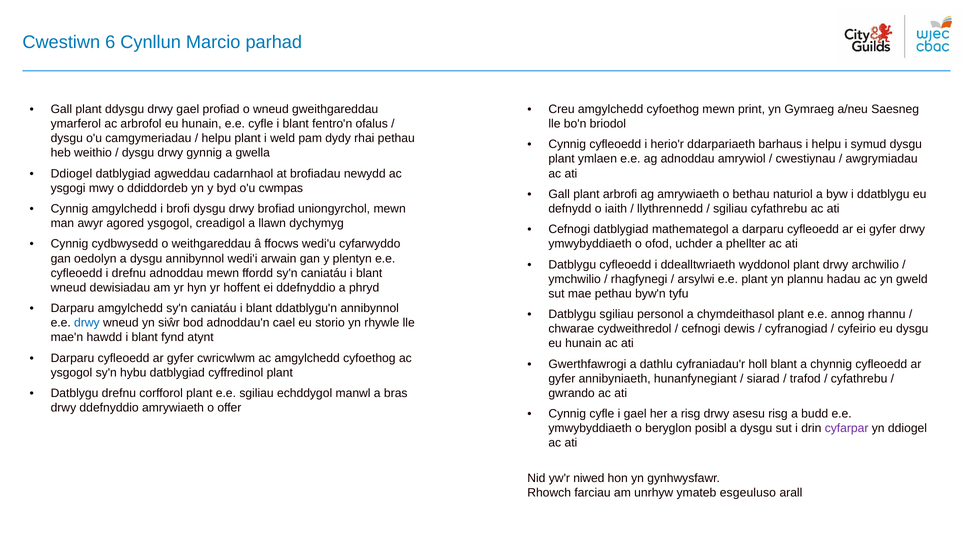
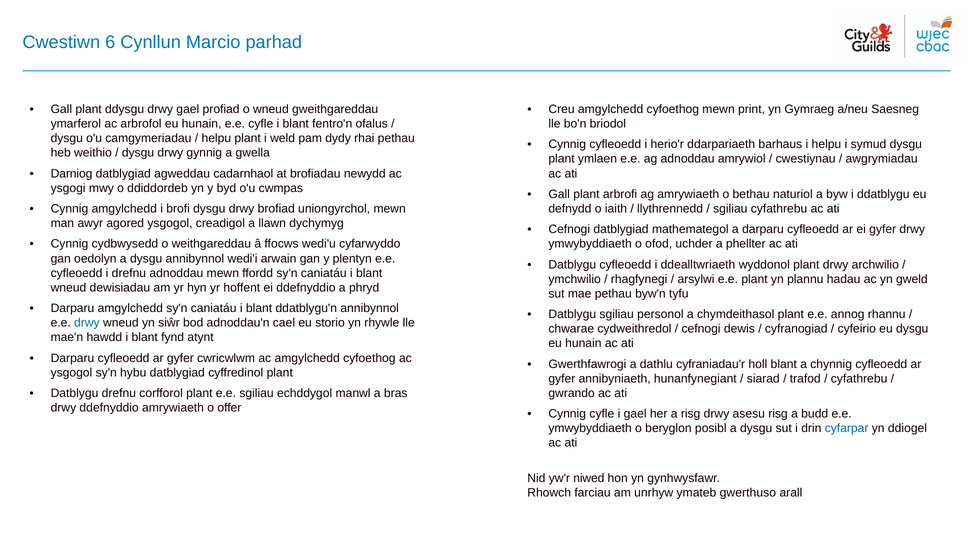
Ddiogel at (71, 173): Ddiogel -> Darniog
cyfarpar colour: purple -> blue
esgeuluso: esgeuluso -> gwerthuso
